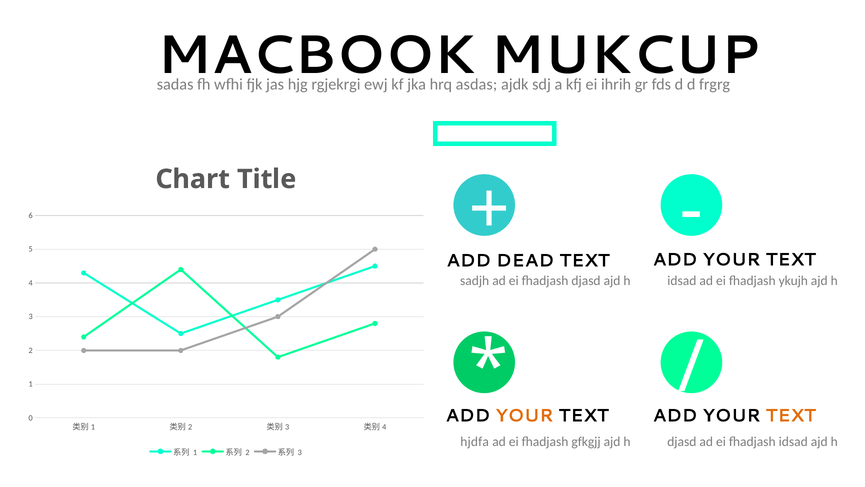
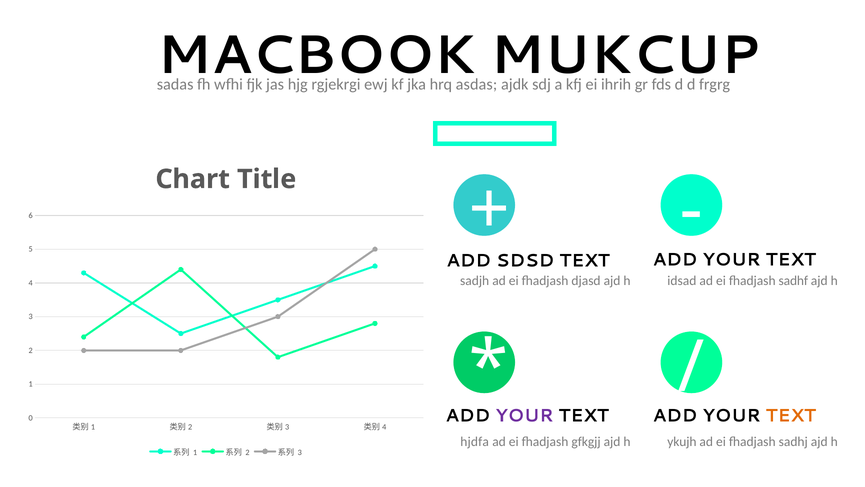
DEAD: DEAD -> SDSD
ykujh: ykujh -> sadhf
YOUR at (524, 415) colour: orange -> purple
h djasd: djasd -> ykujh
fhadjash idsad: idsad -> sadhj
